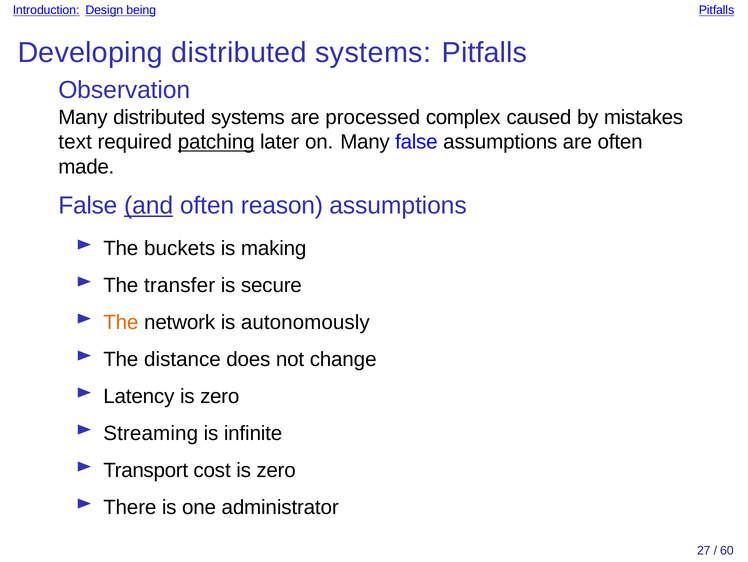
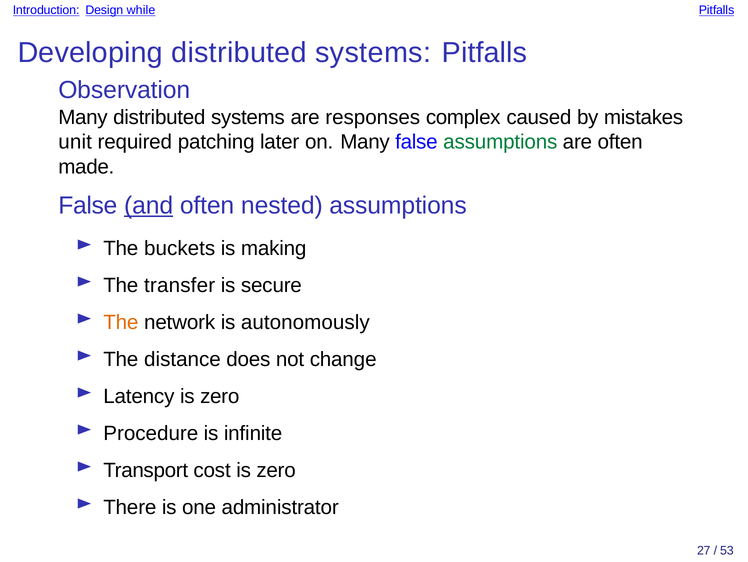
being: being -> while
processed: processed -> responses
text: text -> unit
patching underline: present -> none
assumptions at (500, 142) colour: black -> green
reason: reason -> nested
Streaming: Streaming -> Procedure
60: 60 -> 53
